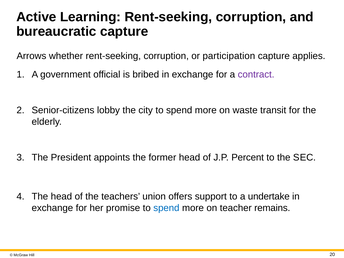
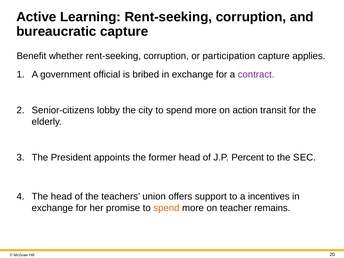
Arrows: Arrows -> Benefit
waste: waste -> action
undertake: undertake -> incentives
spend at (166, 208) colour: blue -> orange
